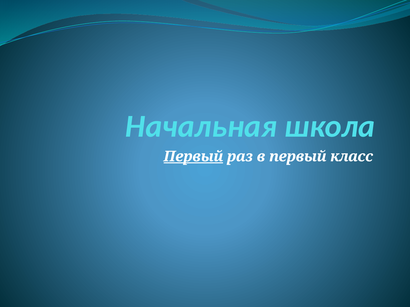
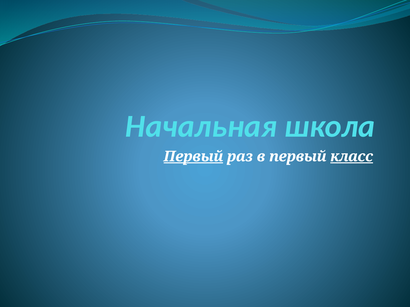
класс underline: none -> present
